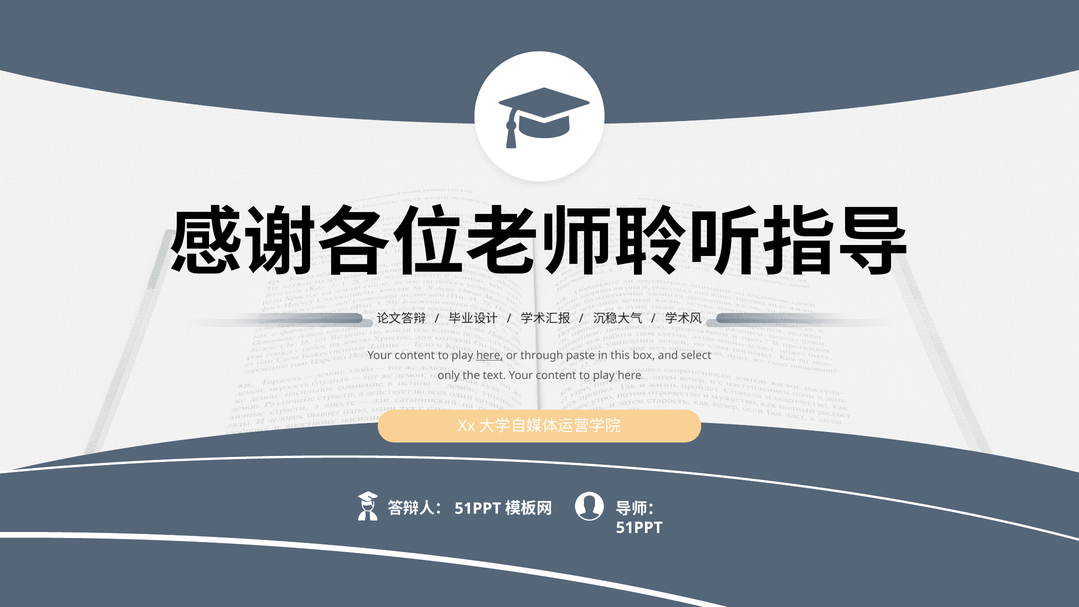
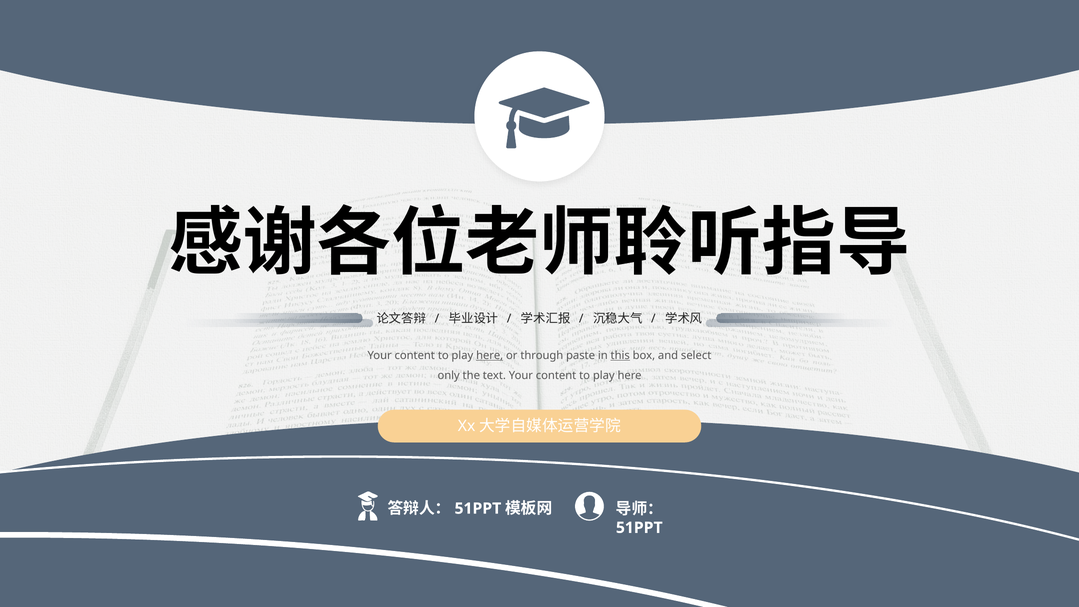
this underline: none -> present
